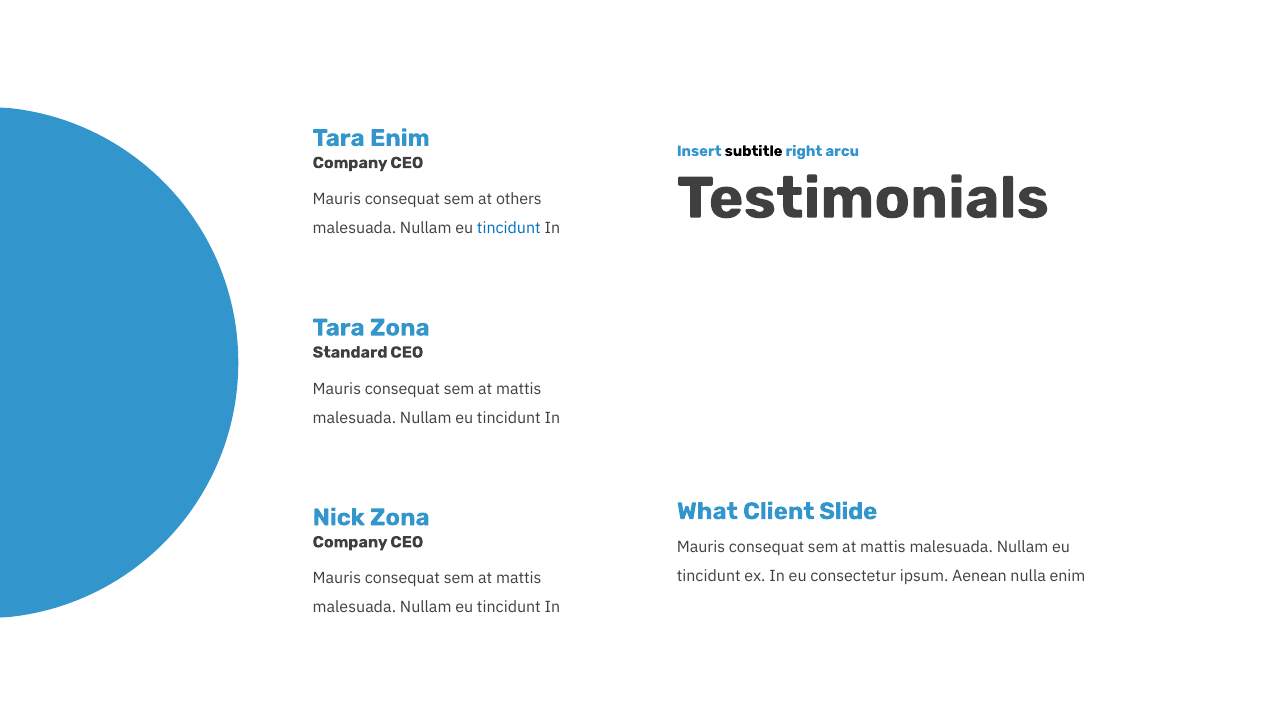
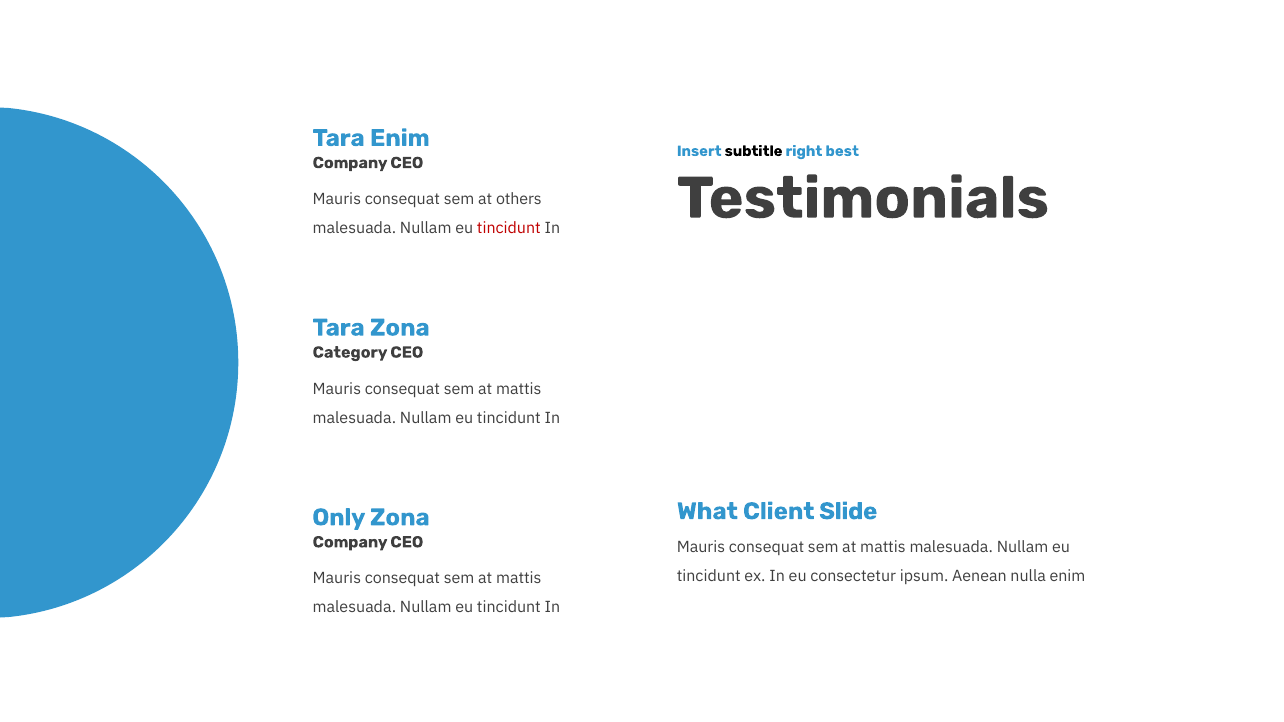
arcu: arcu -> best
tincidunt at (509, 228) colour: blue -> red
Standard: Standard -> Category
Nick: Nick -> Only
